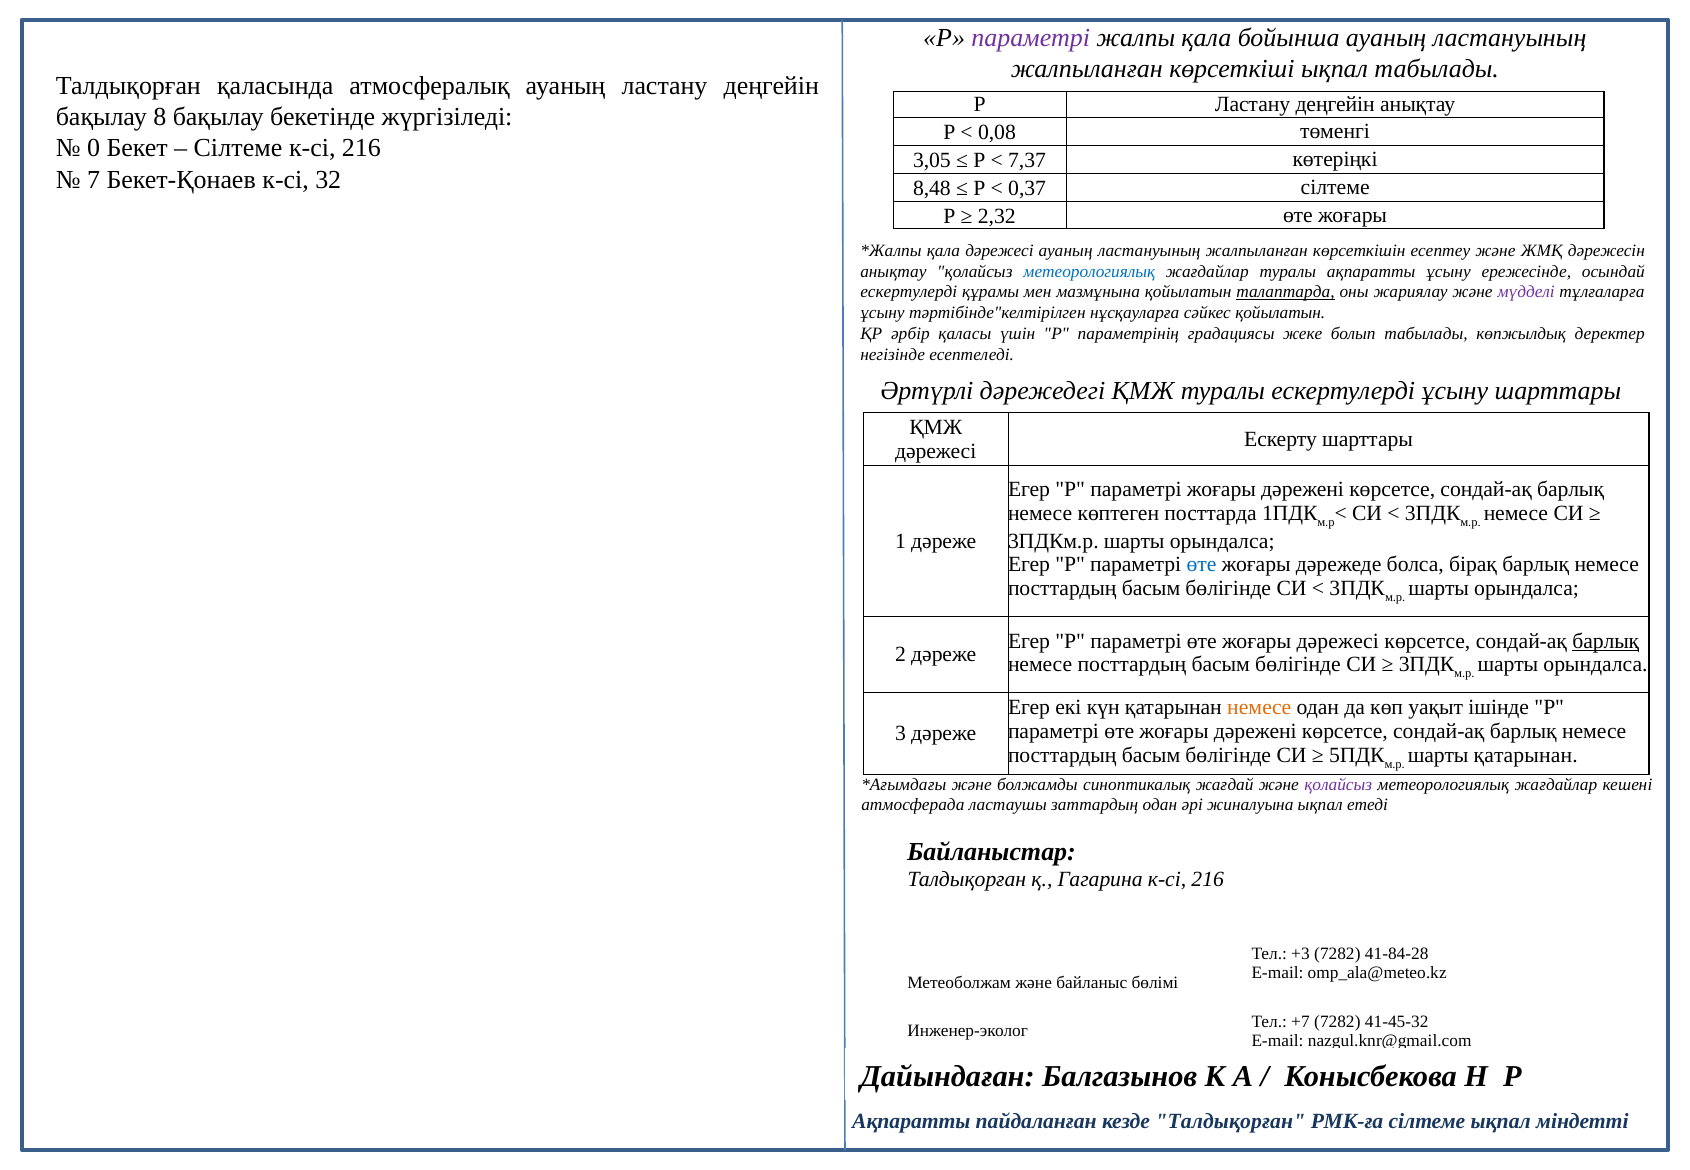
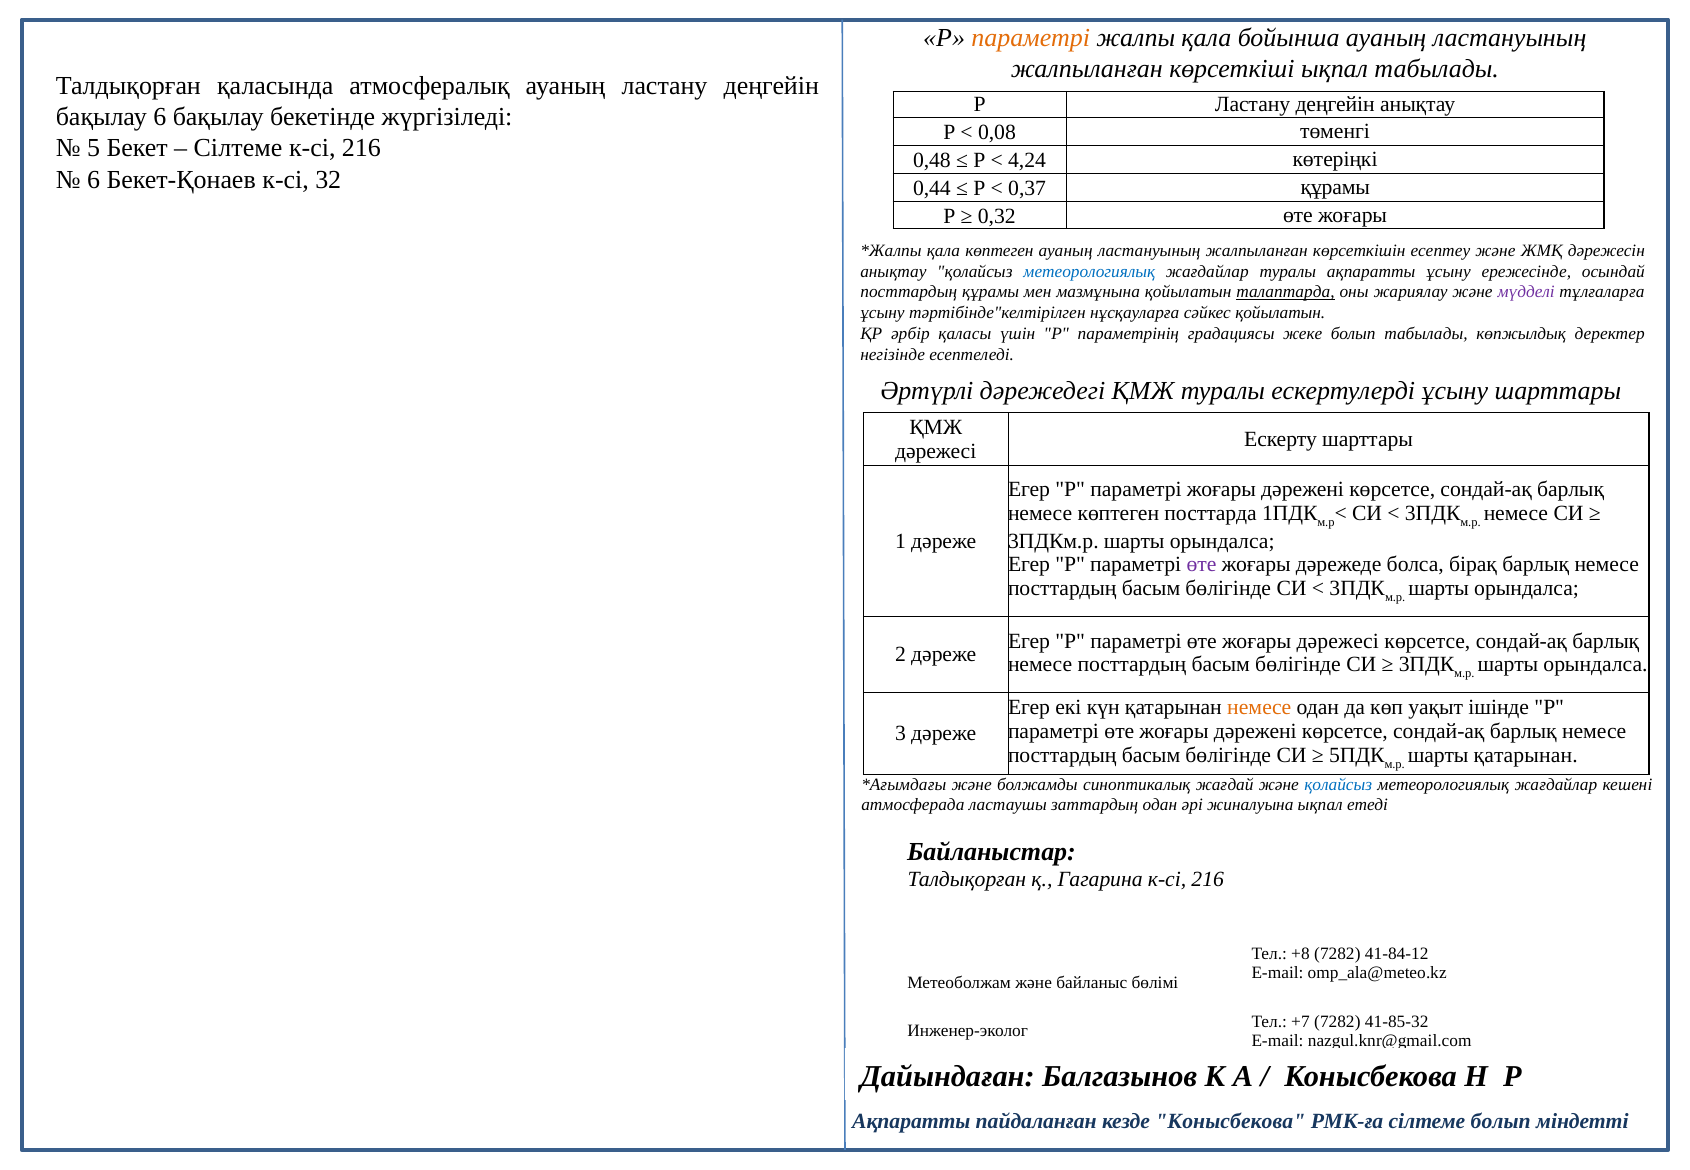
параметрі at (1031, 38) colour: purple -> orange
бақылау 8: 8 -> 6
0: 0 -> 5
3,05: 3,05 -> 0,48
7,37: 7,37 -> 4,24
7 at (94, 180): 7 -> 6
8,48: 8,48 -> 0,44
0,37 сілтеме: сілтеме -> құрамы
2,32: 2,32 -> 0,32
қала дәрежесі: дәрежесі -> көптеген
ескертулерді at (909, 292): ескертулерді -> посттардың
өте at (1201, 565) colour: blue -> purple
барлық at (1606, 641) underline: present -> none
қолайсыз at (1338, 784) colour: purple -> blue
+3: +3 -> +8
41-84-28: 41-84-28 -> 41-84-12
41-45-32: 41-45-32 -> 41-85-32
кезде Талдықорған: Талдықорған -> Конысбекова
сілтеме ықпал: ықпал -> болып
